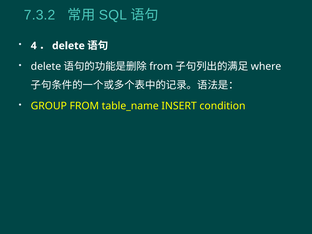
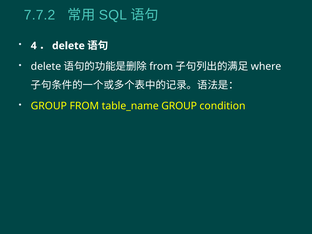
7.3.2: 7.3.2 -> 7.7.2
table_name INSERT: INSERT -> GROUP
